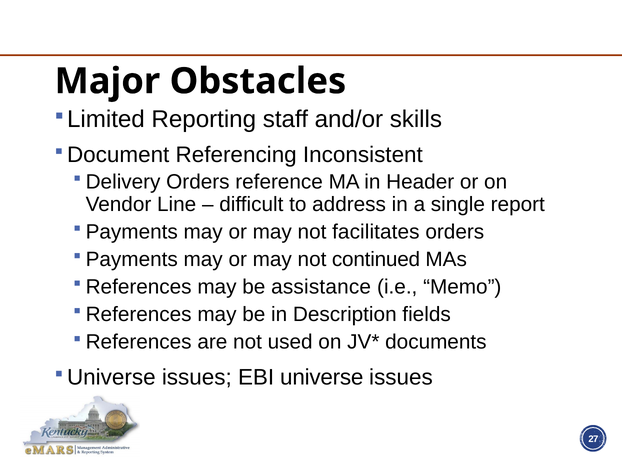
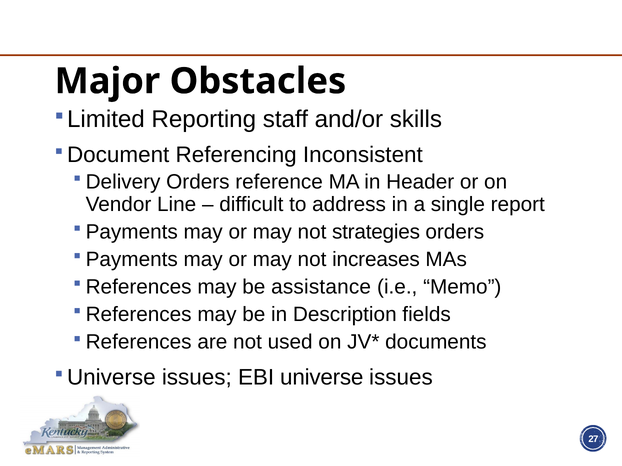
facilitates: facilitates -> strategies
continued: continued -> increases
